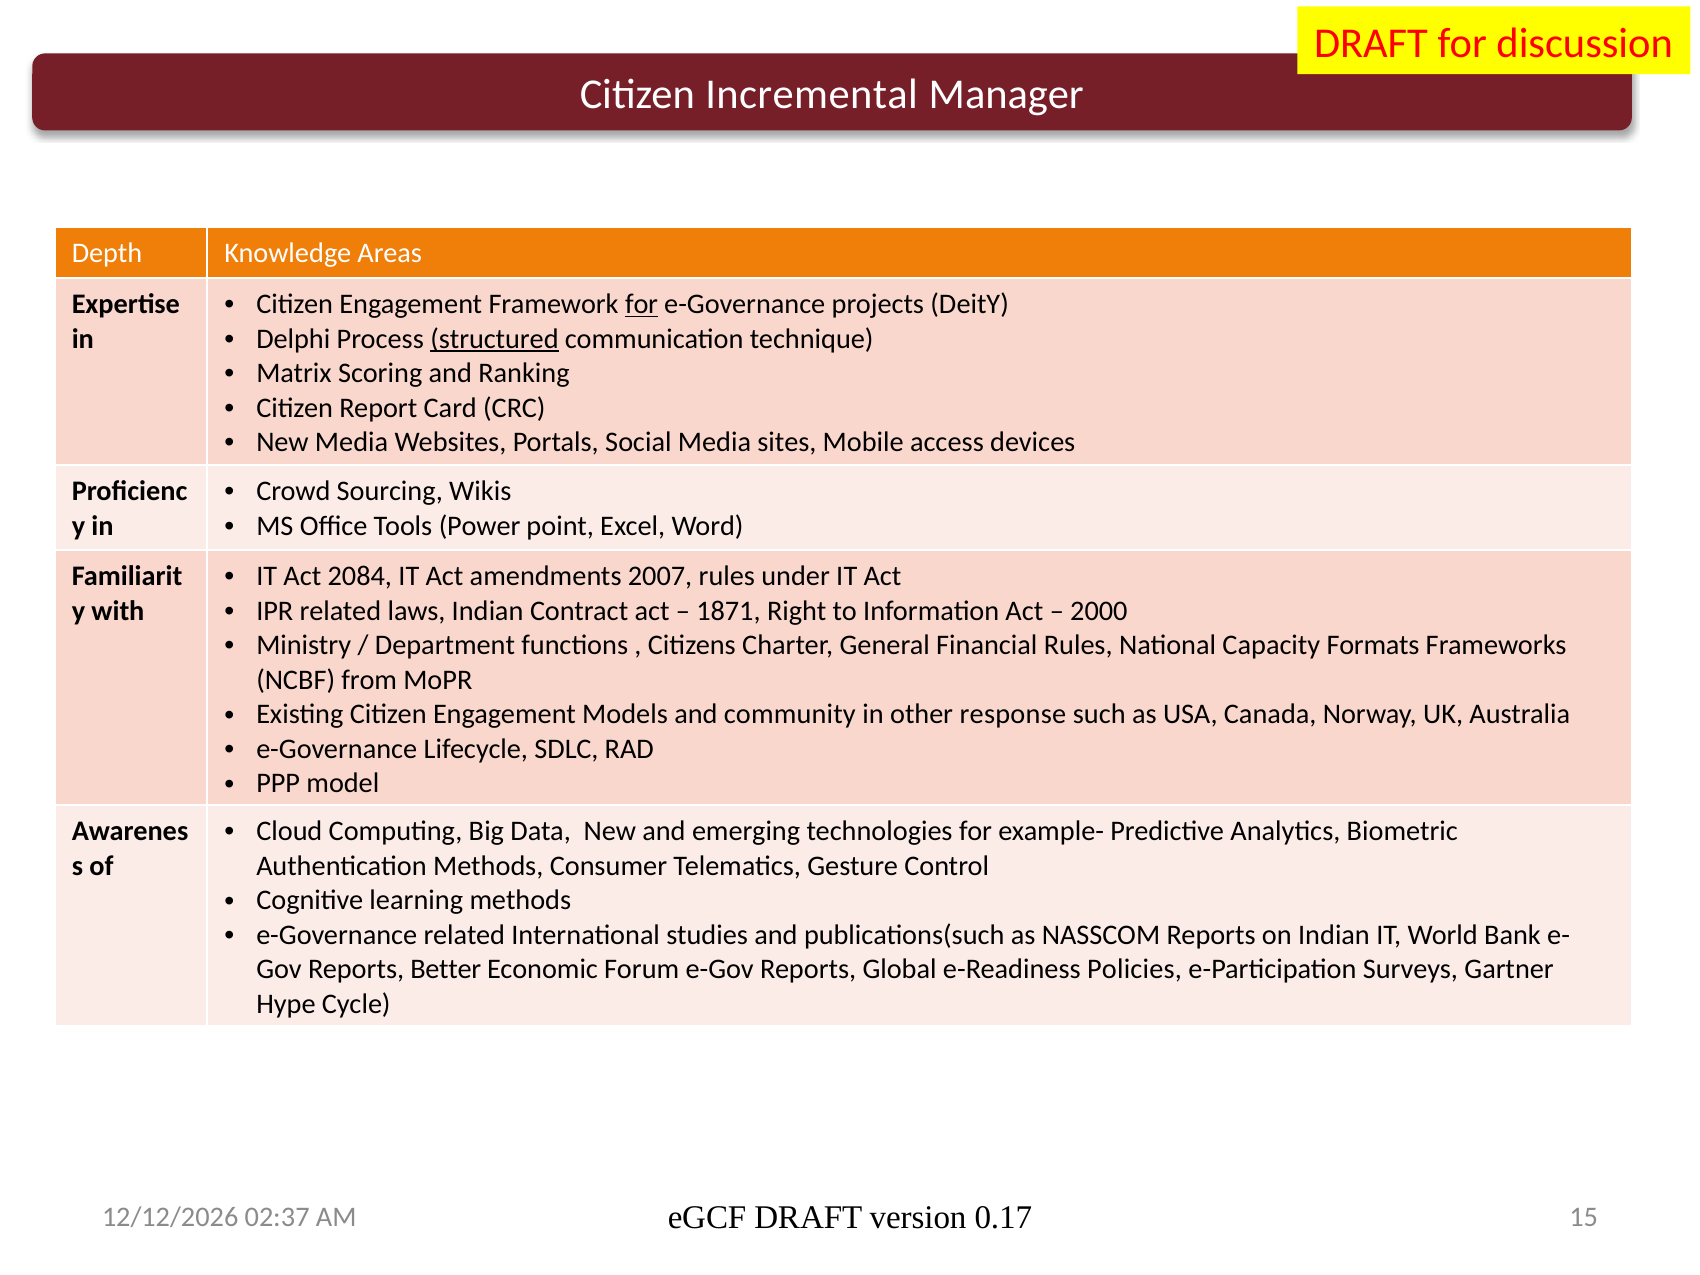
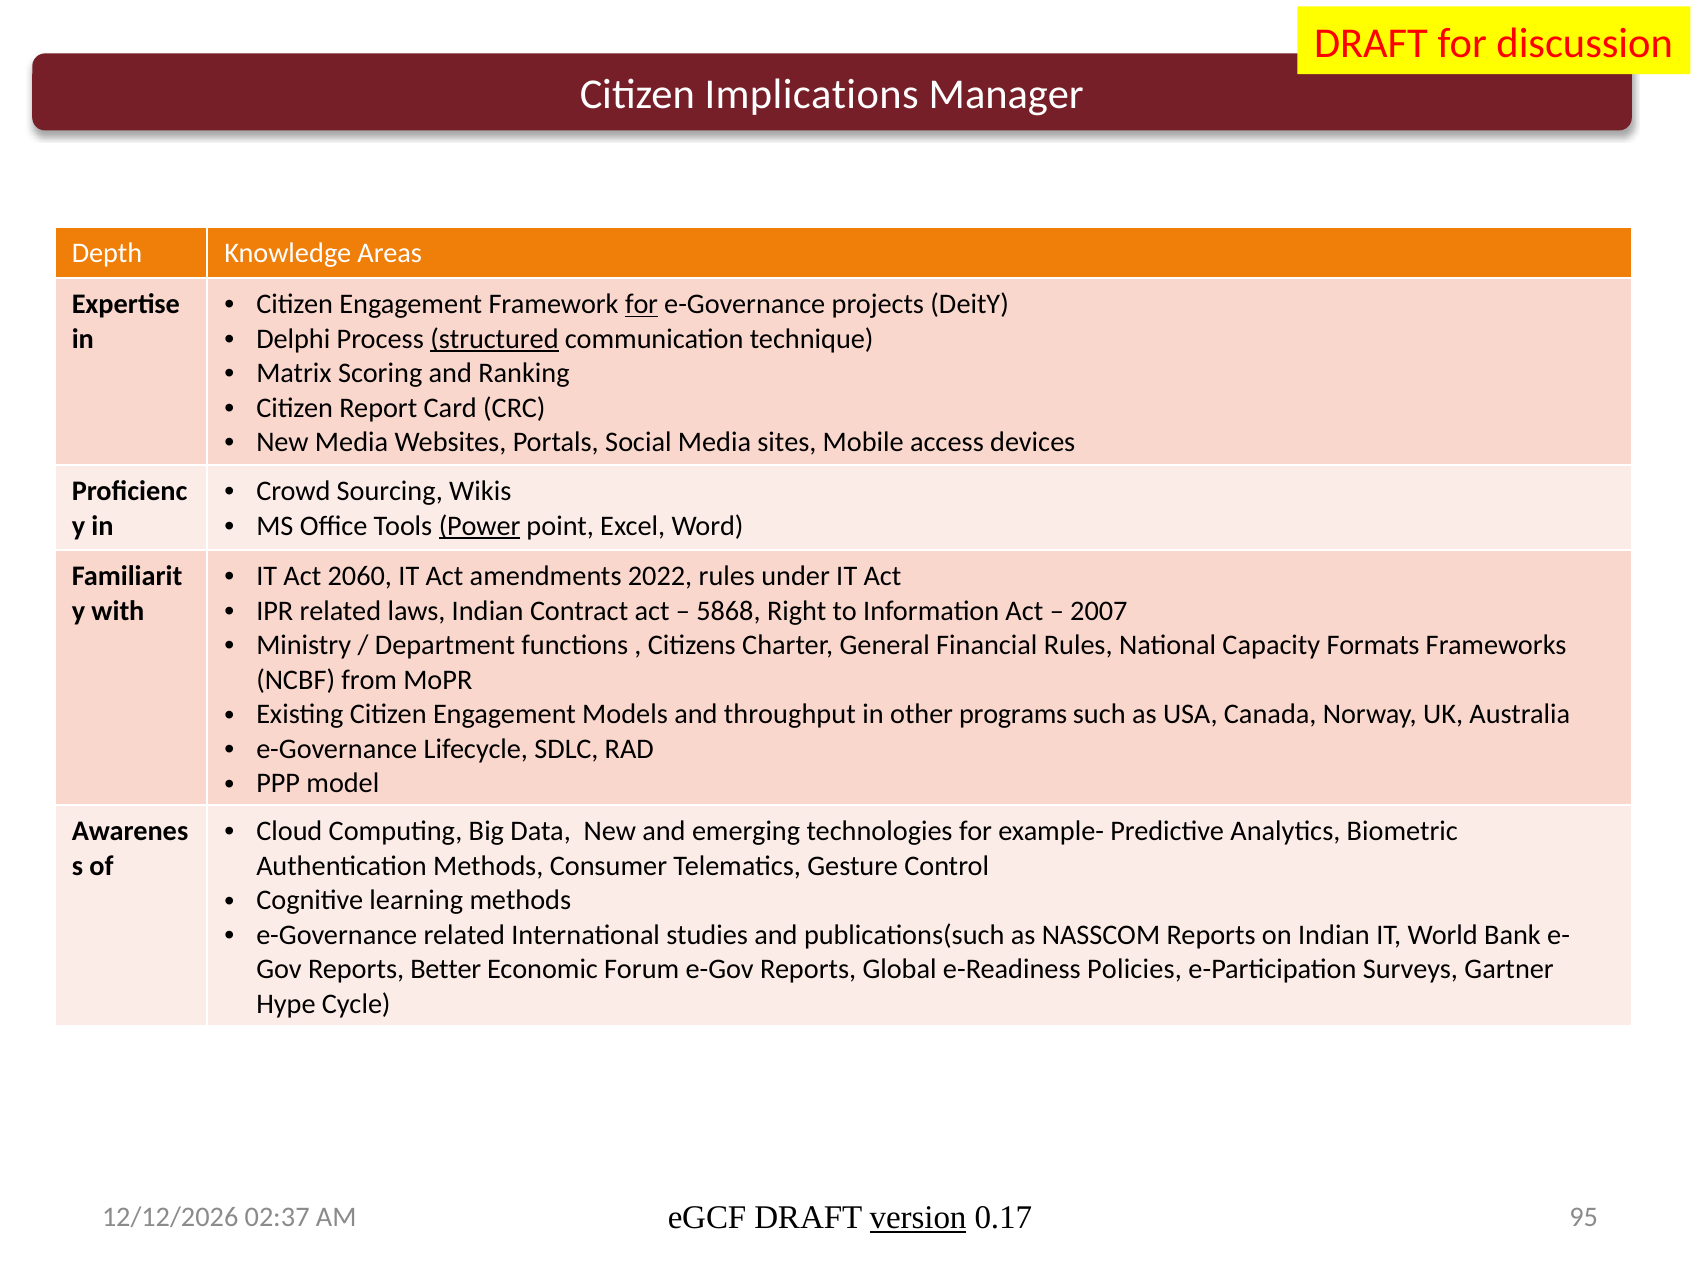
Incremental: Incremental -> Implications
Power underline: none -> present
2084: 2084 -> 2060
2007: 2007 -> 2022
1871: 1871 -> 5868
2000: 2000 -> 2007
community: community -> throughput
response: response -> programs
version underline: none -> present
15: 15 -> 95
